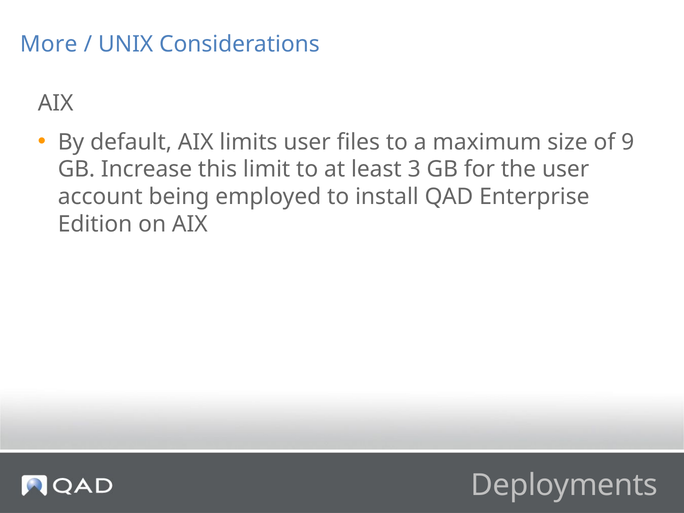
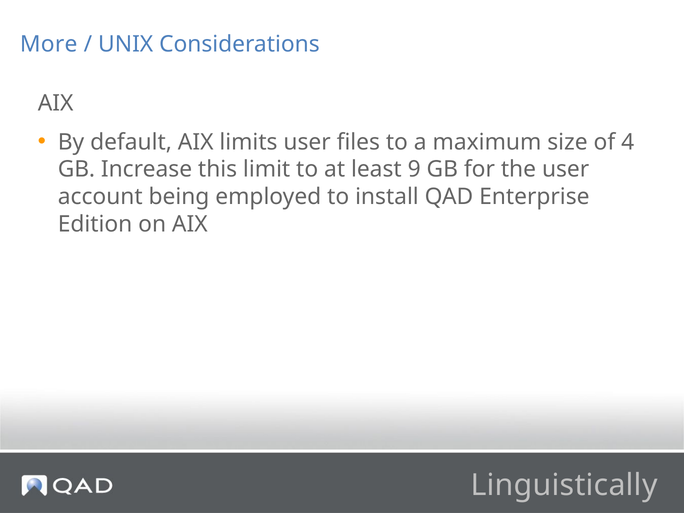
9: 9 -> 4
3: 3 -> 9
Deployments: Deployments -> Linguistically
